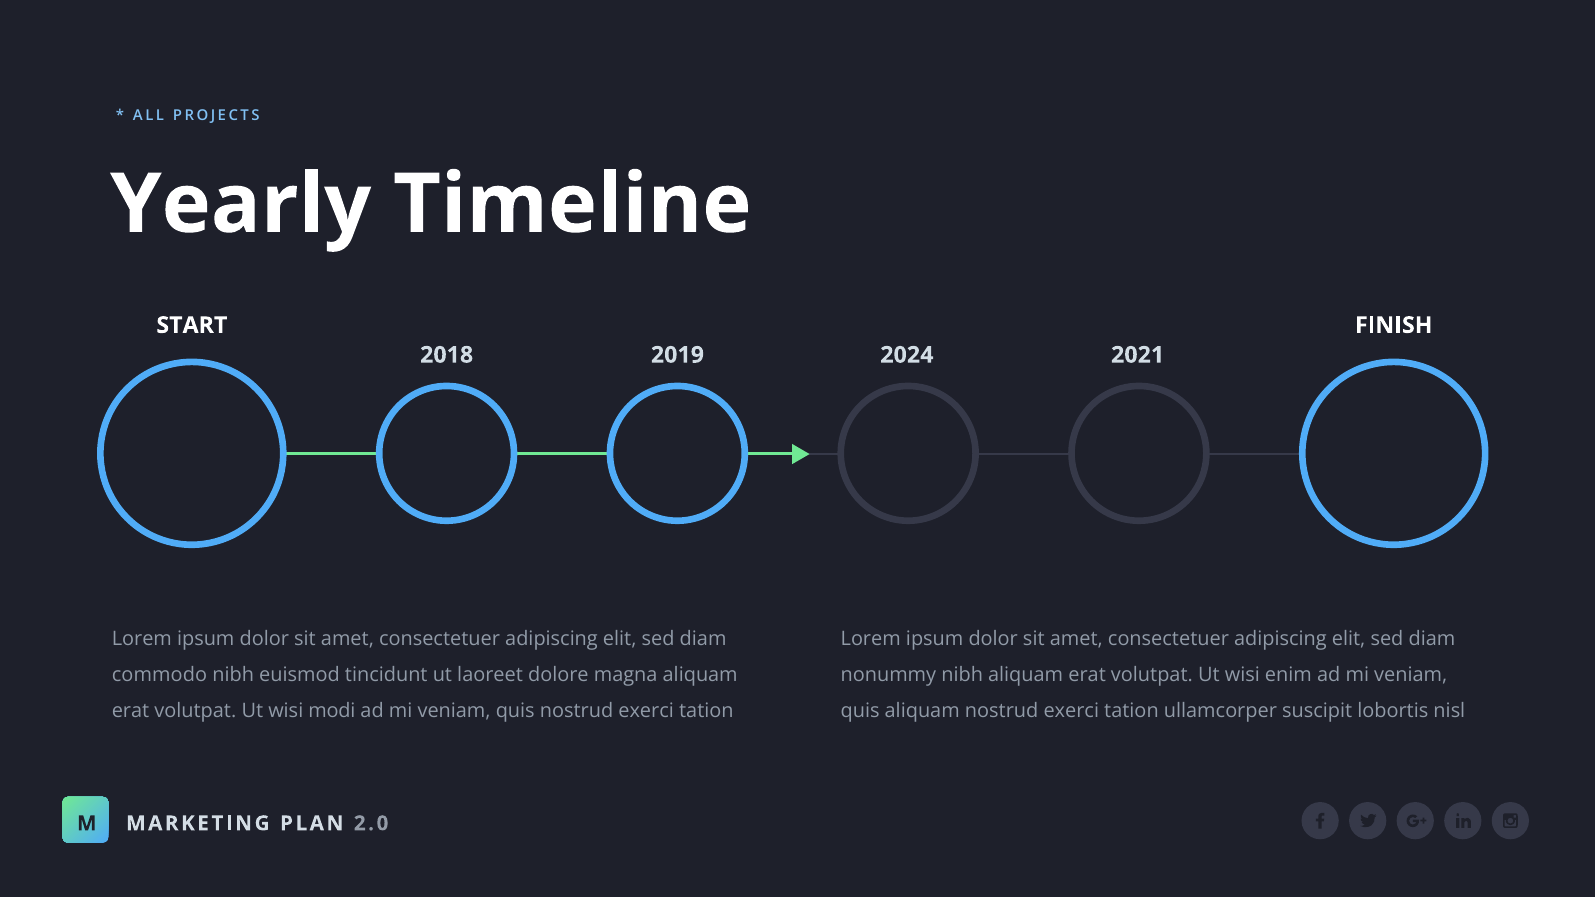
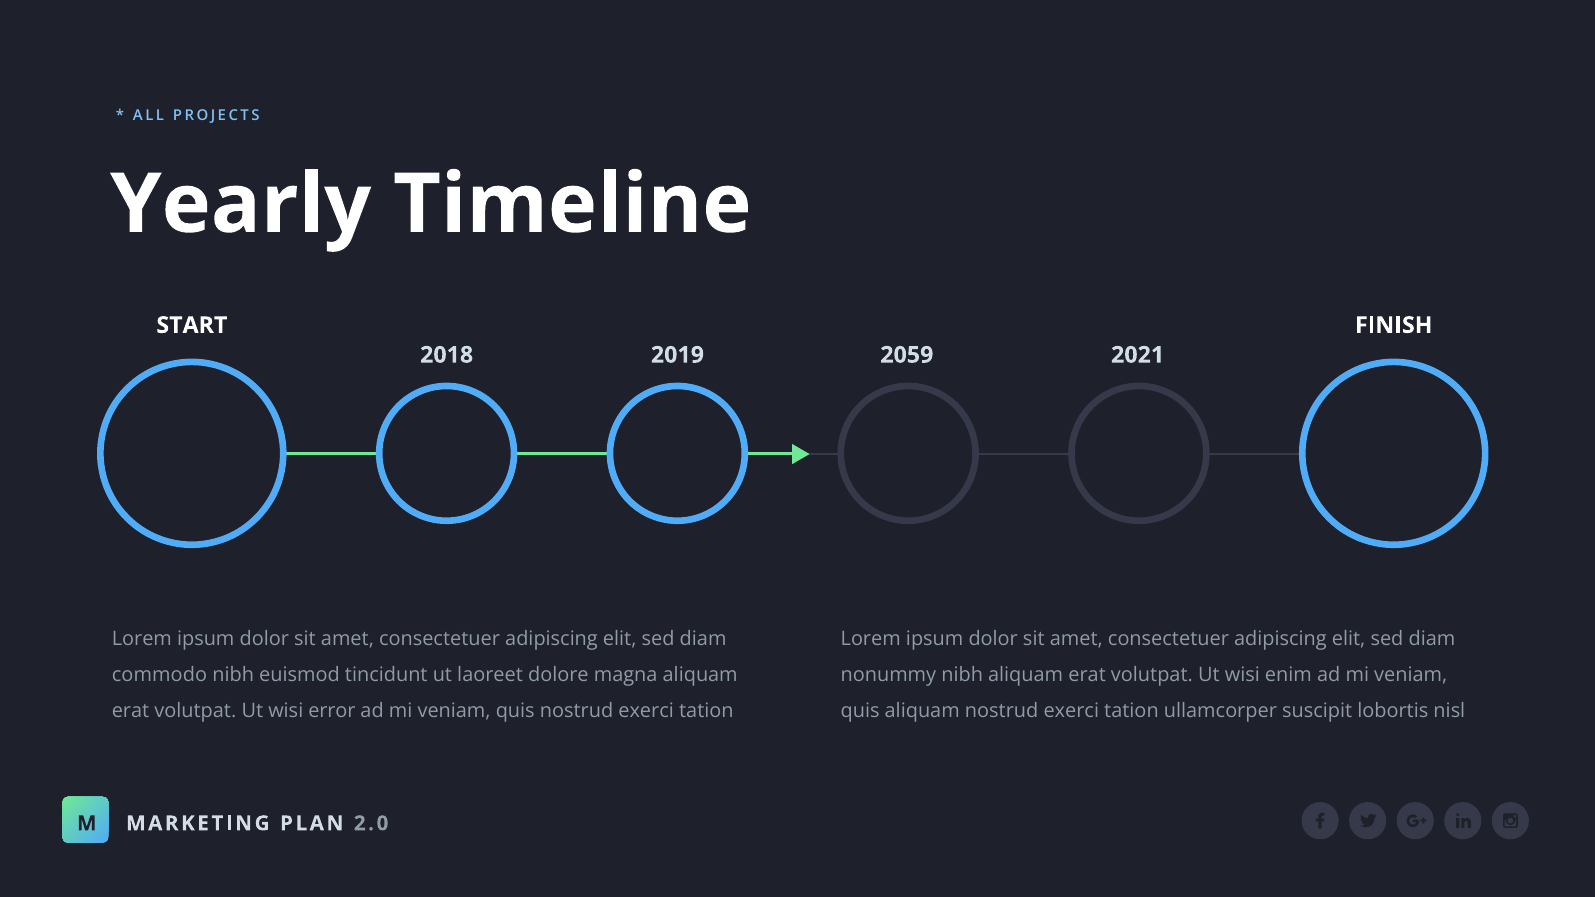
2024: 2024 -> 2059
modi: modi -> error
